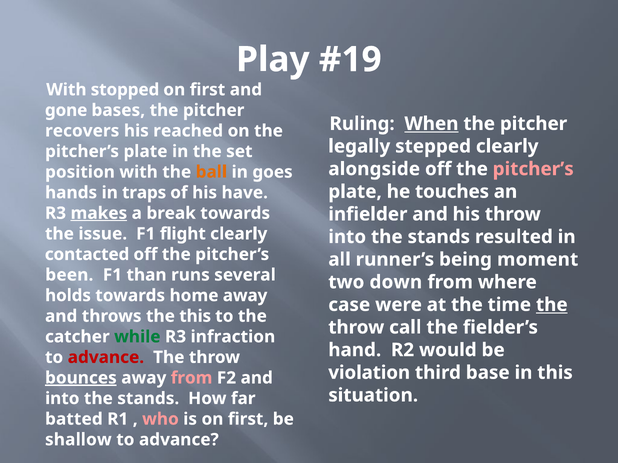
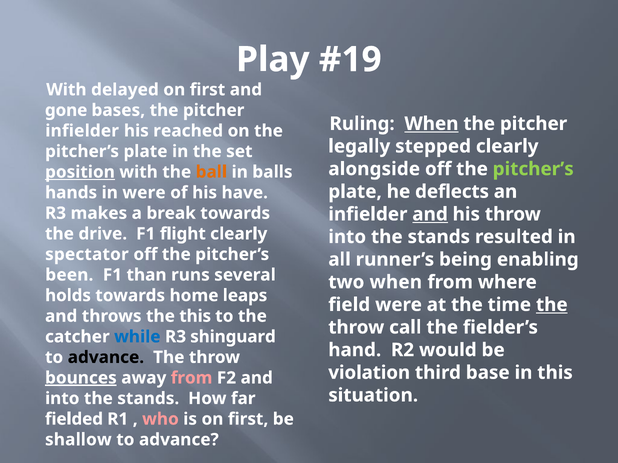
stopped: stopped -> delayed
recovers at (82, 131): recovers -> infielder
pitcher’s at (533, 169) colour: pink -> light green
position underline: none -> present
goes: goes -> balls
touches: touches -> deflects
in traps: traps -> were
makes underline: present -> none
and at (430, 214) underline: none -> present
issue: issue -> drive
contacted: contacted -> spectator
moment: moment -> enabling
two down: down -> when
home away: away -> leaps
case: case -> field
while colour: green -> blue
infraction: infraction -> shinguard
advance at (106, 358) colour: red -> black
batted: batted -> fielded
